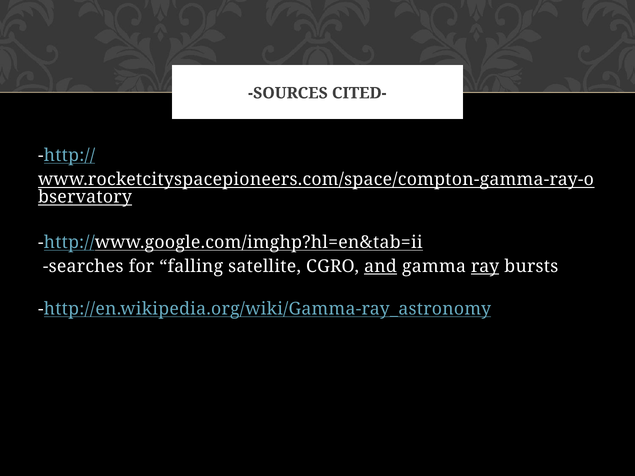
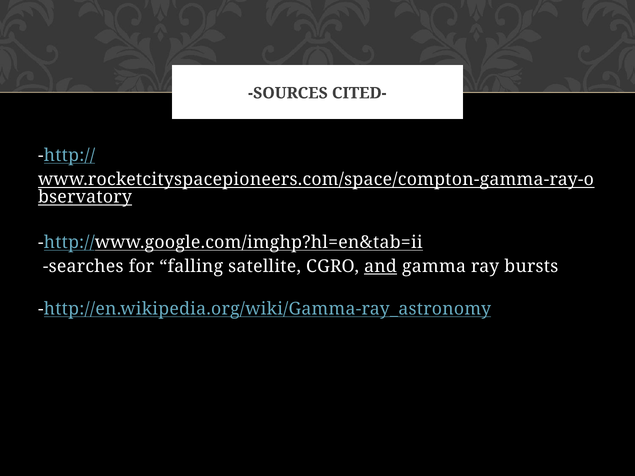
ray underline: present -> none
